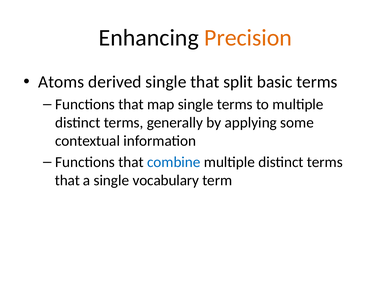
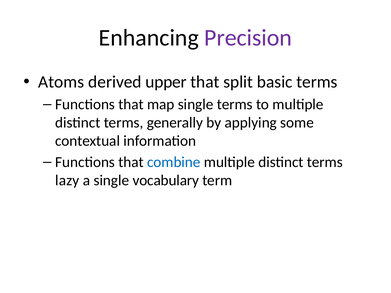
Precision colour: orange -> purple
derived single: single -> upper
that at (67, 181): that -> lazy
